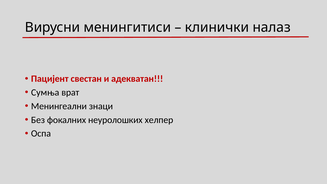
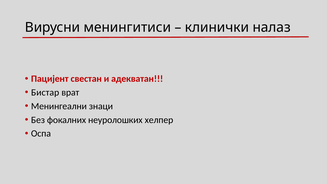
Сумња: Сумња -> Бистар
